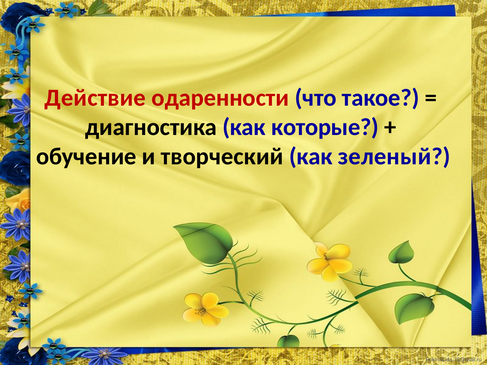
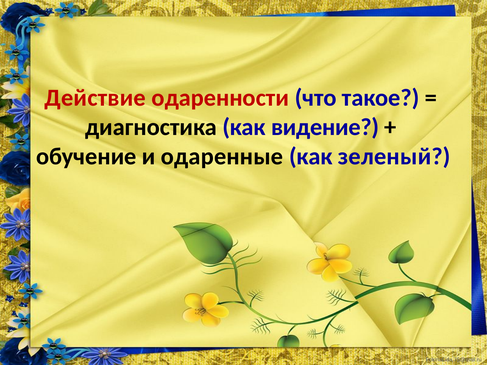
которые: которые -> видение
творческий: творческий -> одаренные
